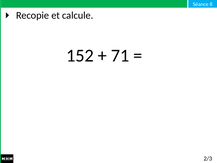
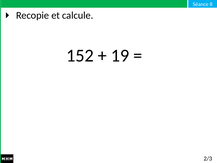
71: 71 -> 19
